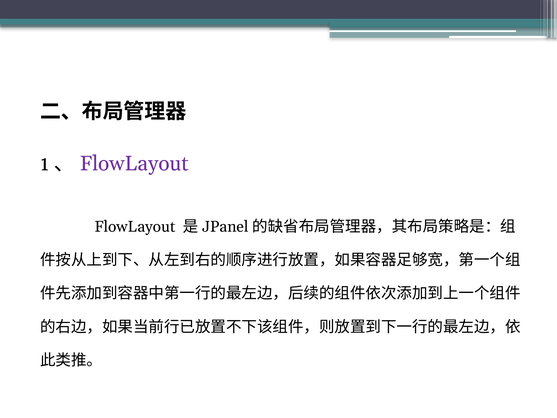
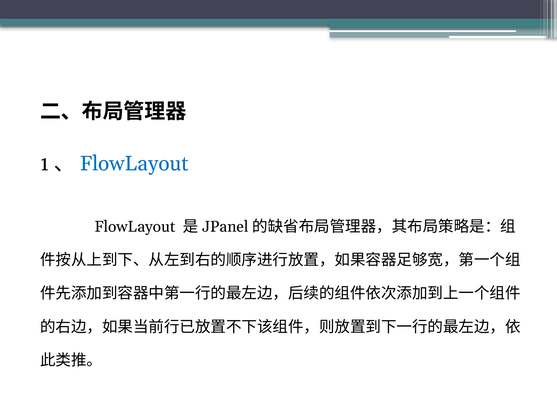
FlowLayout at (134, 163) colour: purple -> blue
